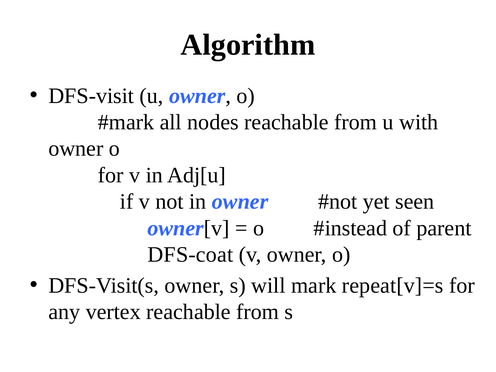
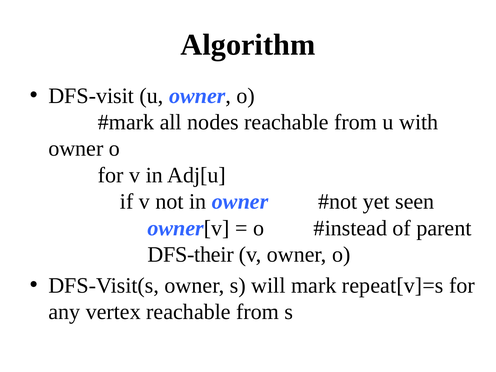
DFS-coat: DFS-coat -> DFS-their
